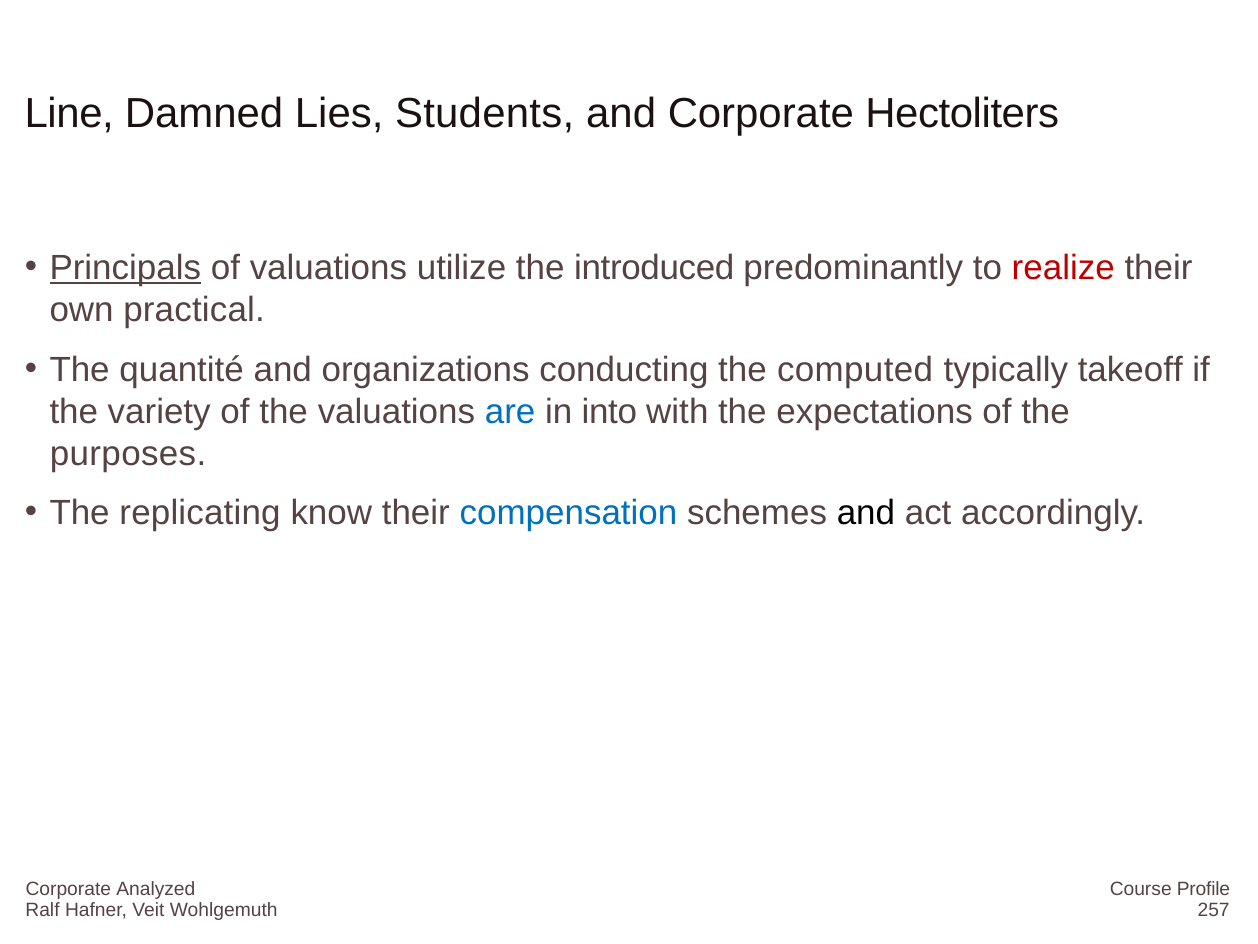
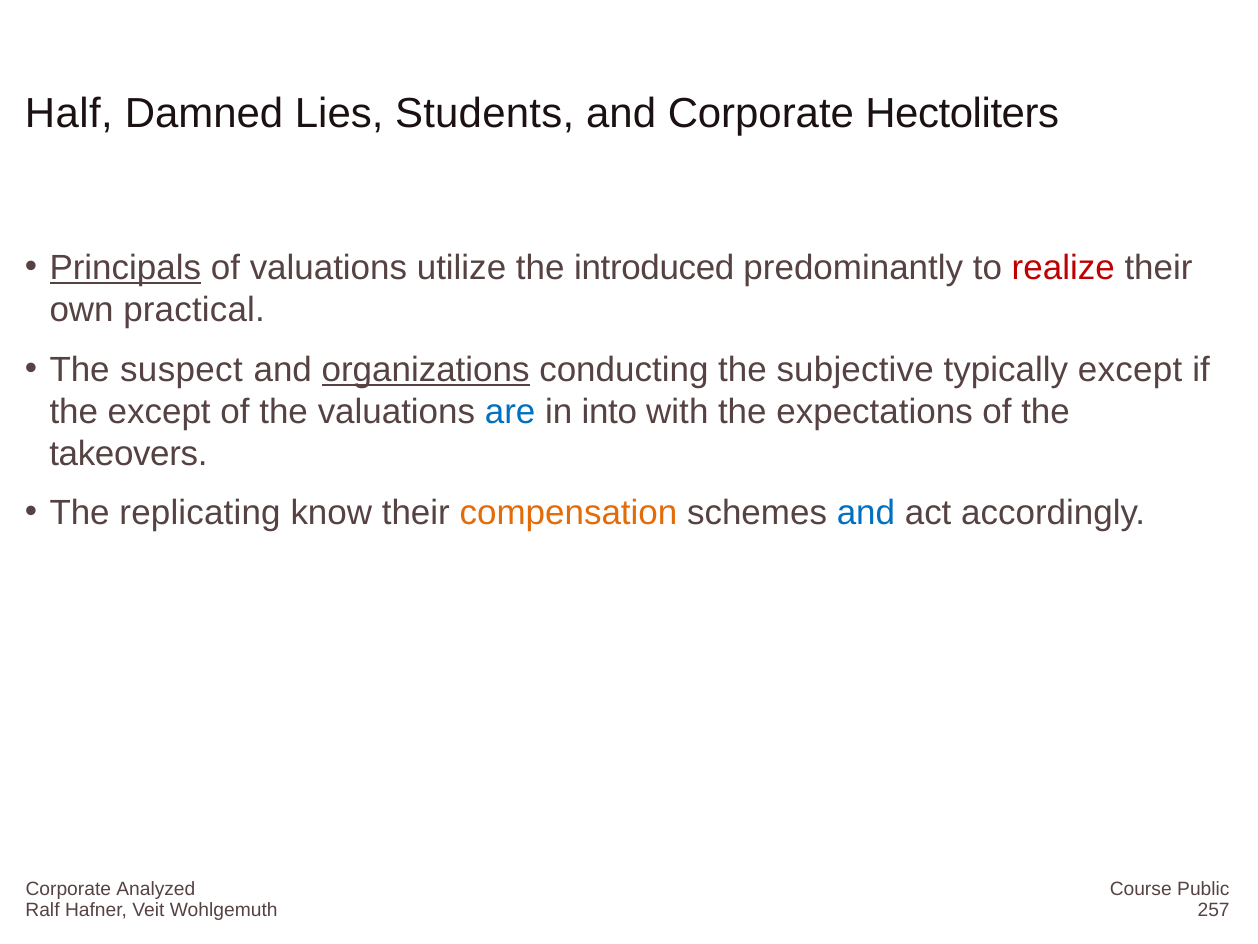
Line: Line -> Half
quantité: quantité -> suspect
organizations underline: none -> present
computed: computed -> subjective
typically takeoff: takeoff -> except
the variety: variety -> except
purposes: purposes -> takeovers
compensation colour: blue -> orange
and at (866, 513) colour: black -> blue
Profile: Profile -> Public
